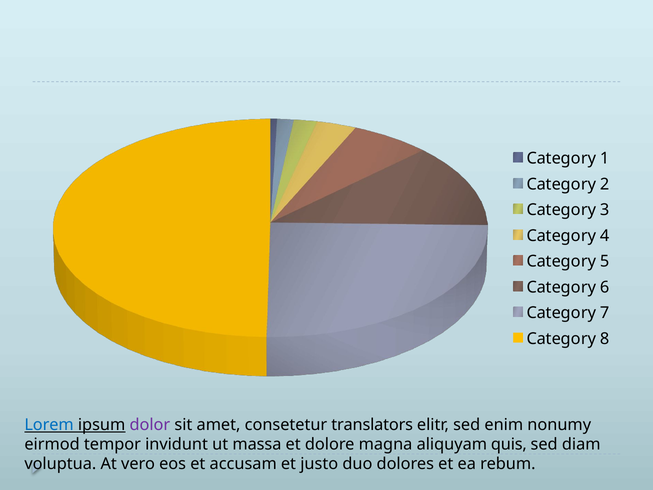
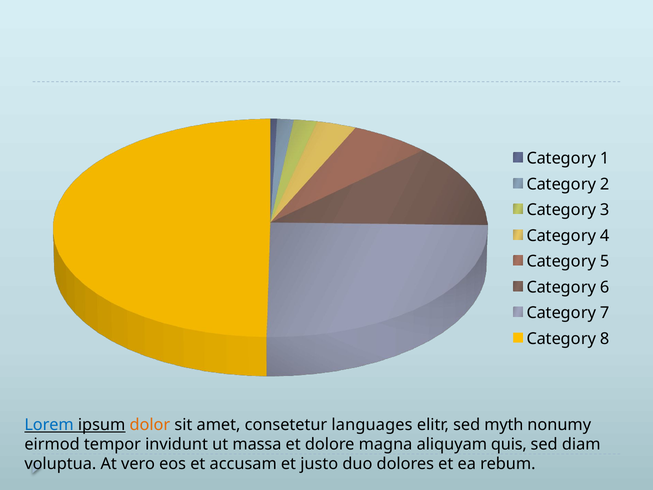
dolor colour: purple -> orange
translators: translators -> languages
enim: enim -> myth
